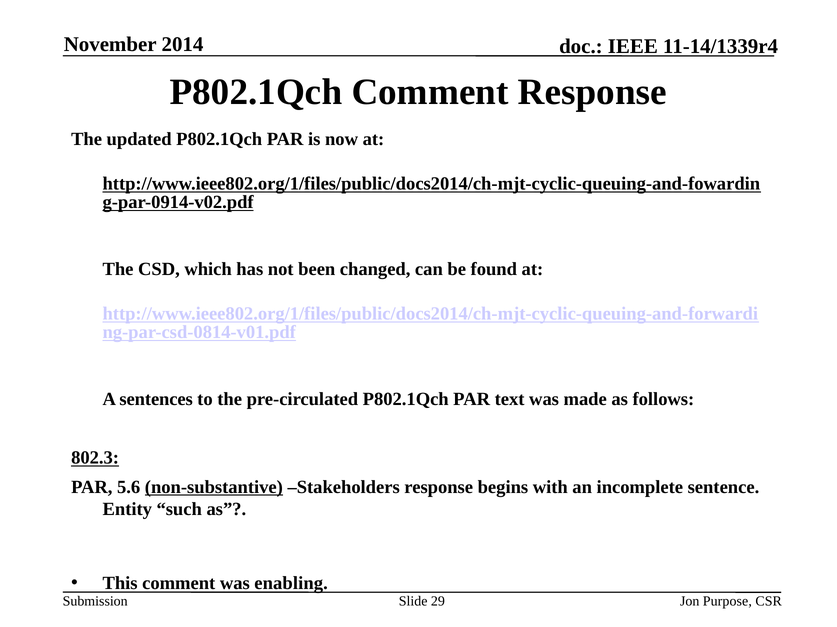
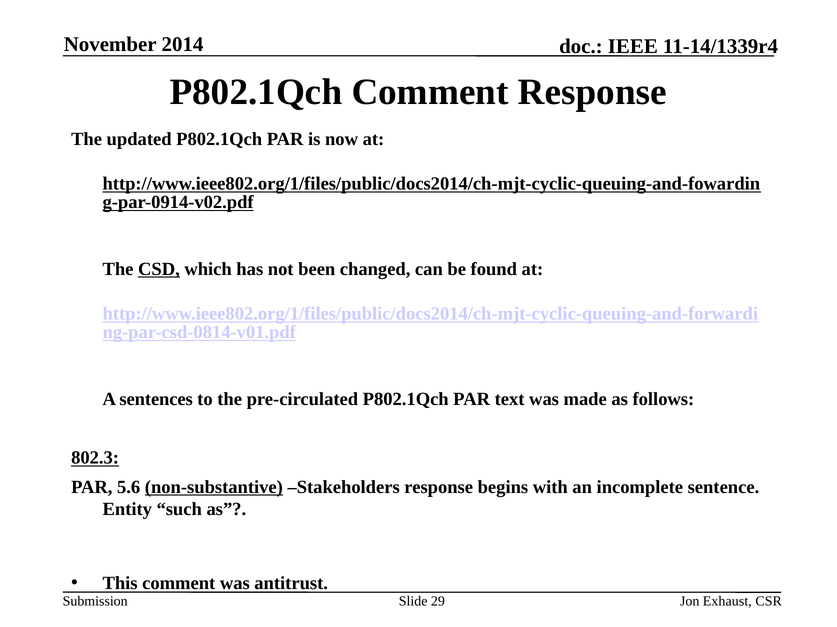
CSD underline: none -> present
enabling: enabling -> antitrust
Purpose: Purpose -> Exhaust
